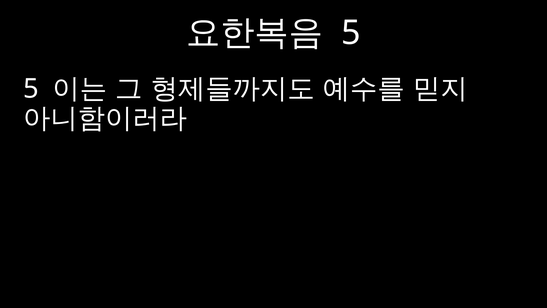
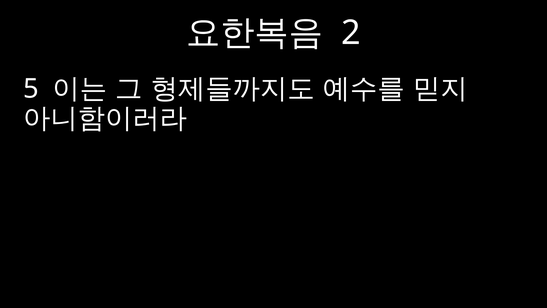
5 at (351, 33): 5 -> 2
